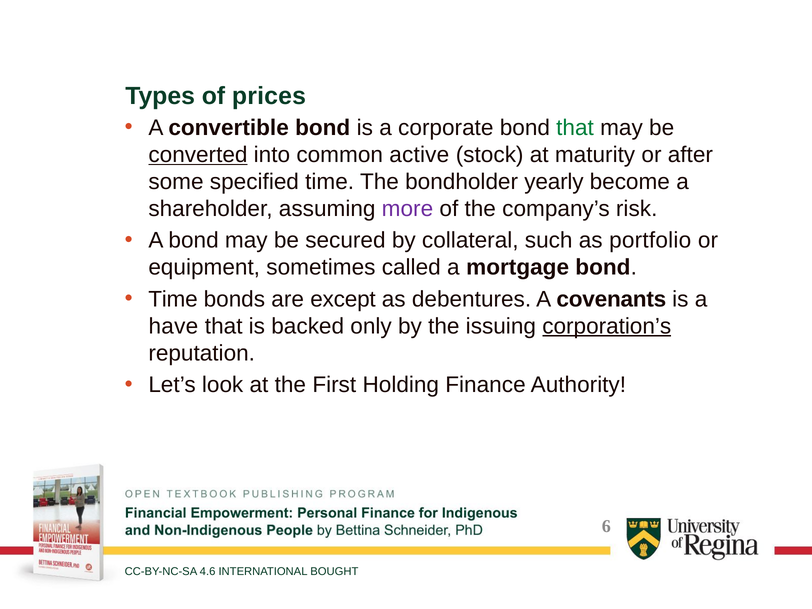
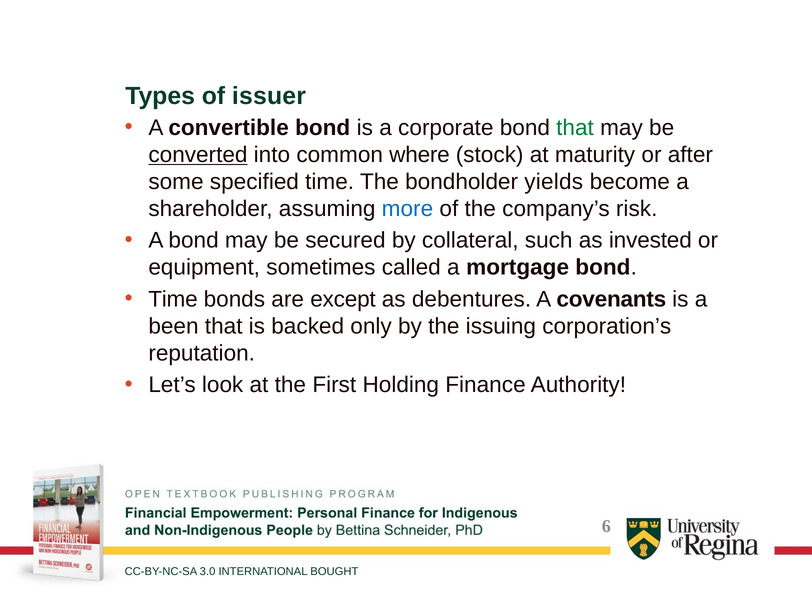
prices: prices -> issuer
active: active -> where
yearly: yearly -> yields
more colour: purple -> blue
portfolio: portfolio -> invested
have: have -> been
corporation’s underline: present -> none
4.6: 4.6 -> 3.0
